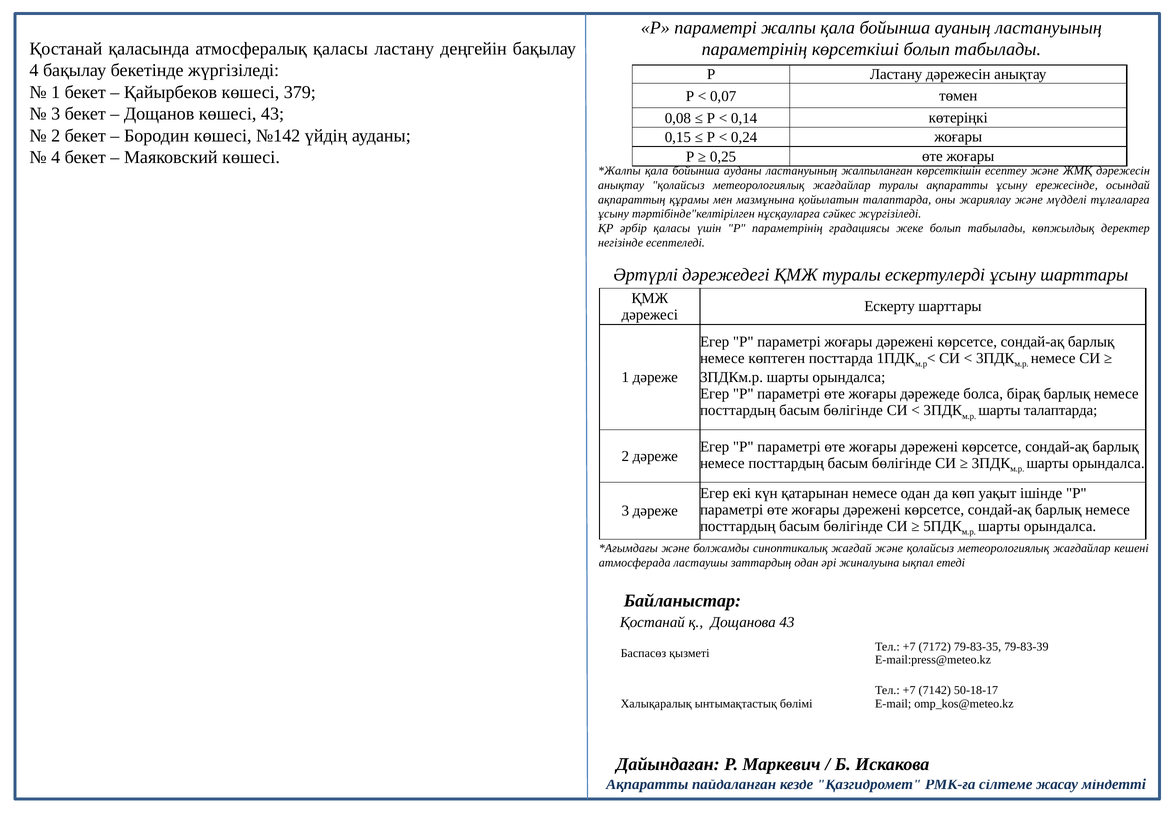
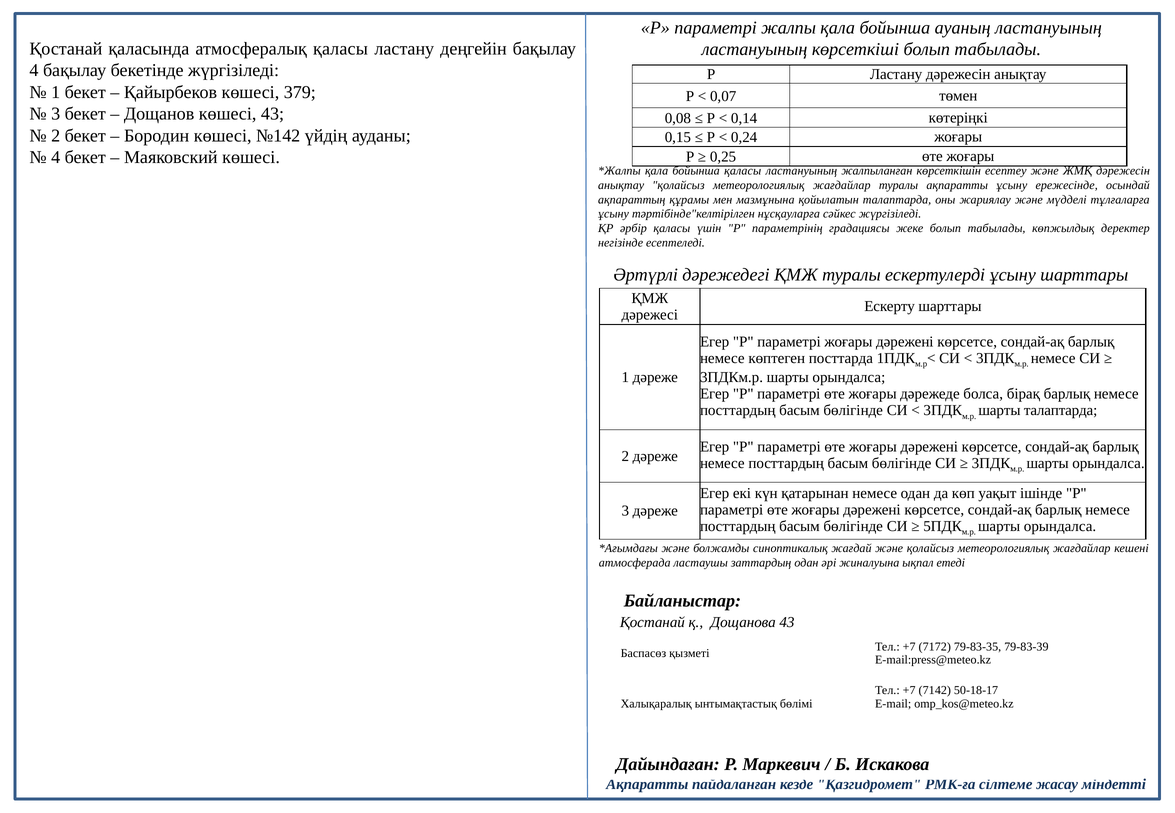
параметрінің at (755, 49): параметрінің -> ластануының
бойынша ауданы: ауданы -> қаласы
